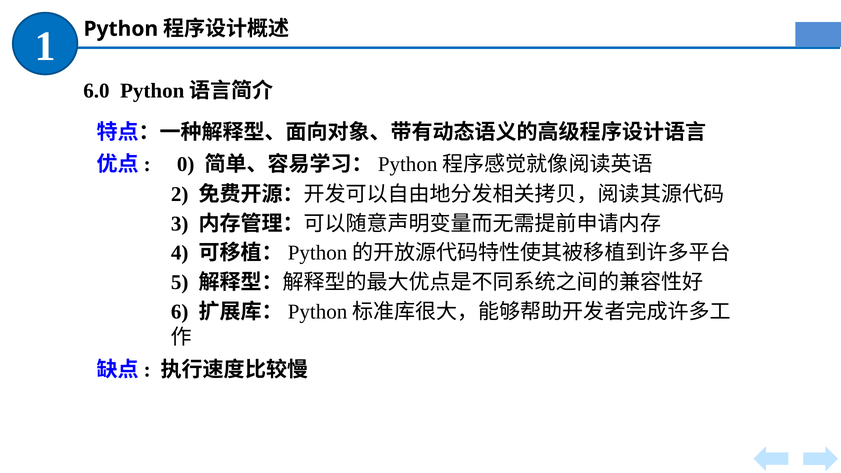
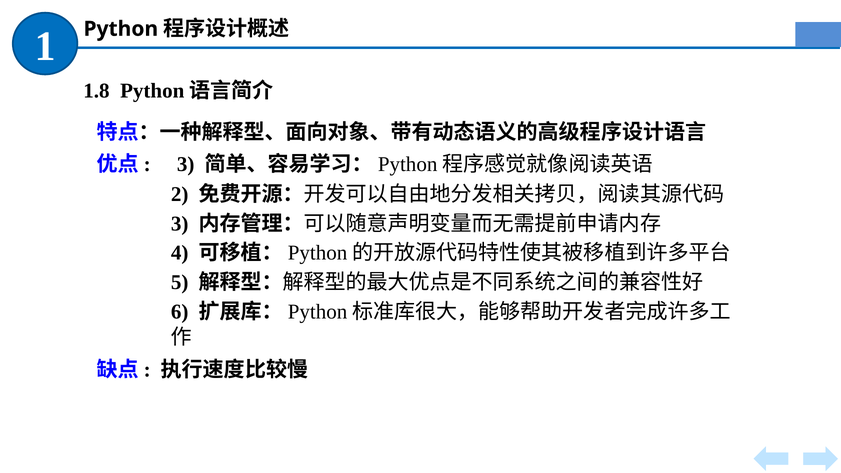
6.0: 6.0 -> 1.8
0 at (186, 164): 0 -> 3
